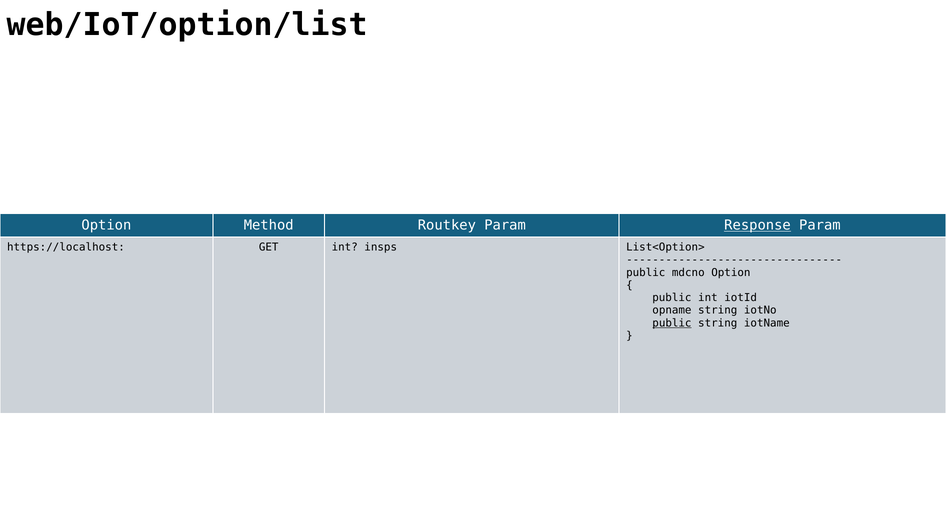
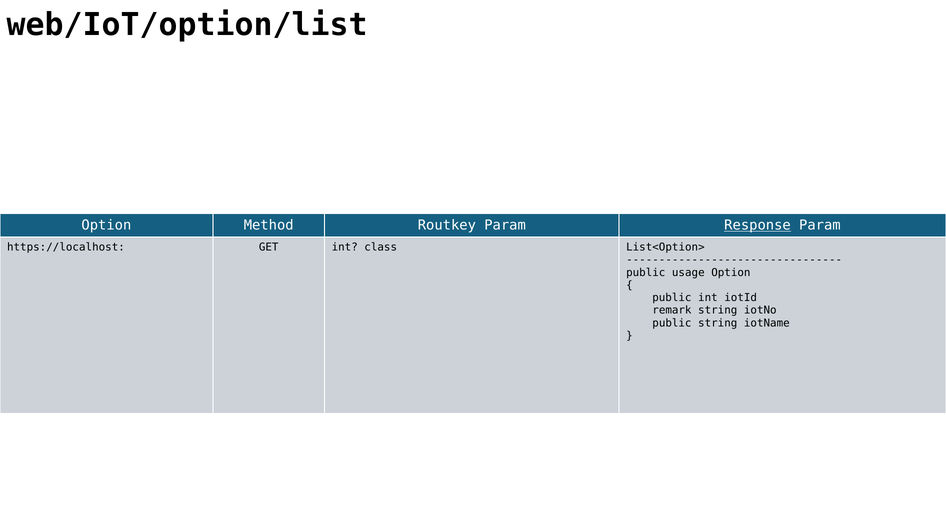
insps: insps -> class
mdcno: mdcno -> usage
opname: opname -> remark
public at (672, 323) underline: present -> none
